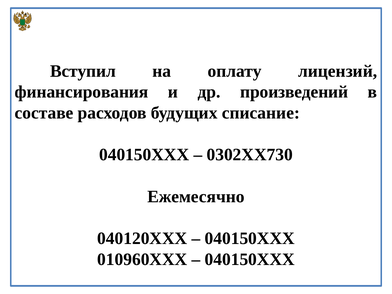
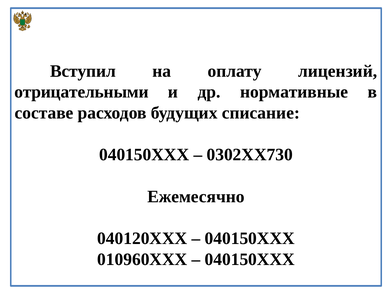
финансирования: финансирования -> отрицательными
произведений: произведений -> нормативные
